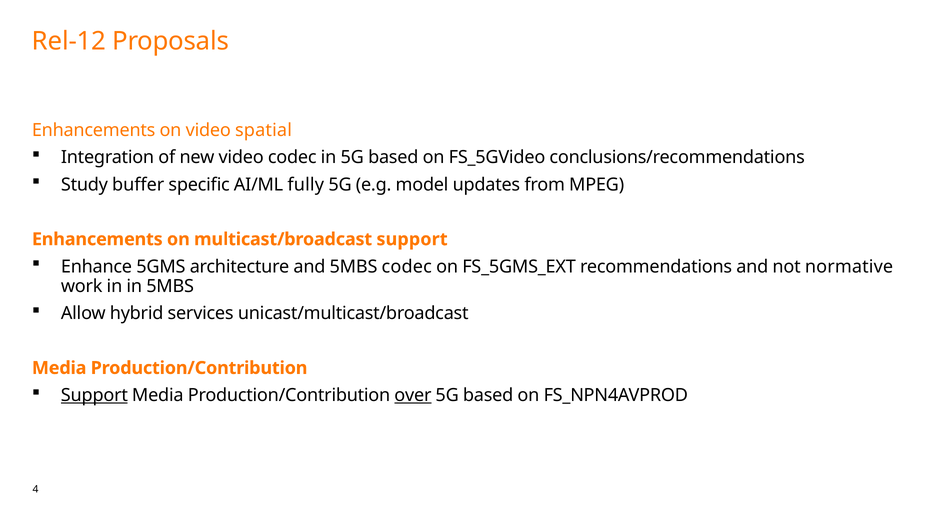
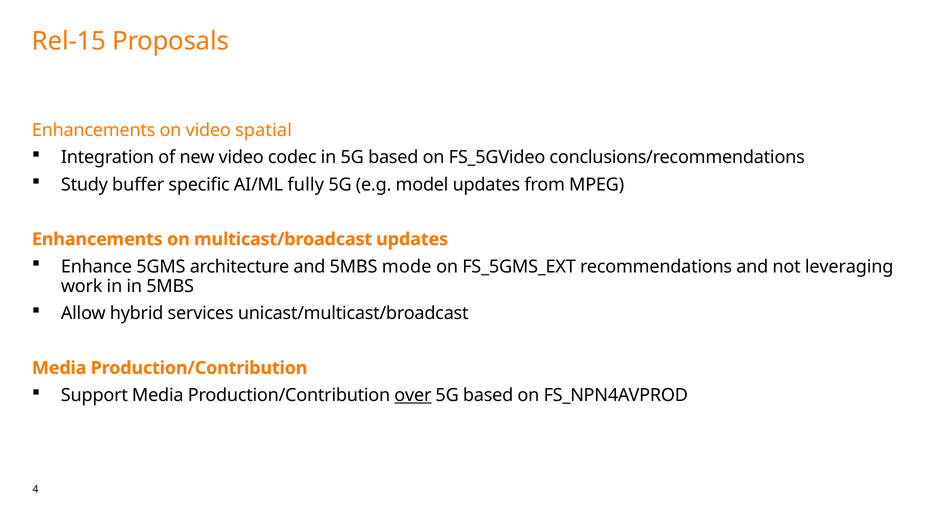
Rel-12: Rel-12 -> Rel-15
multicast/broadcast support: support -> updates
5MBS codec: codec -> mode
normative: normative -> leveraging
Support at (94, 395) underline: present -> none
